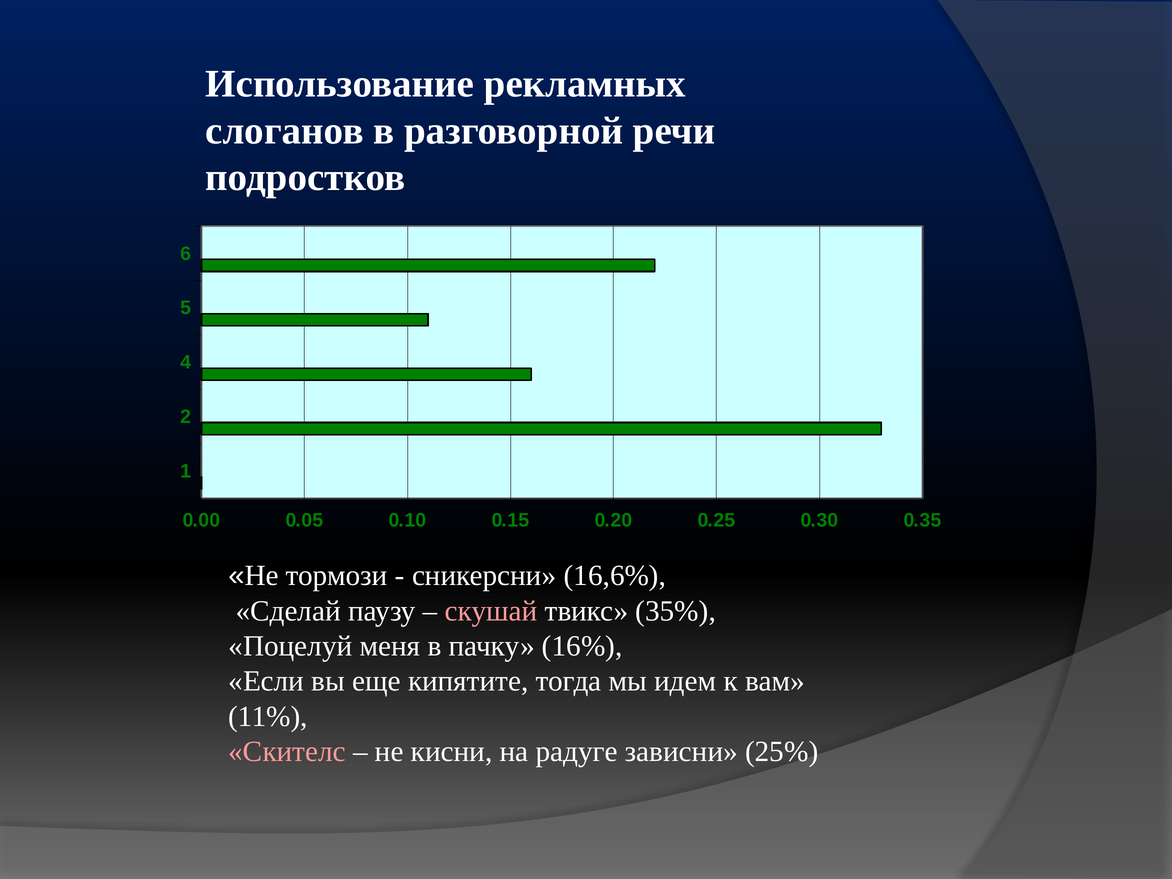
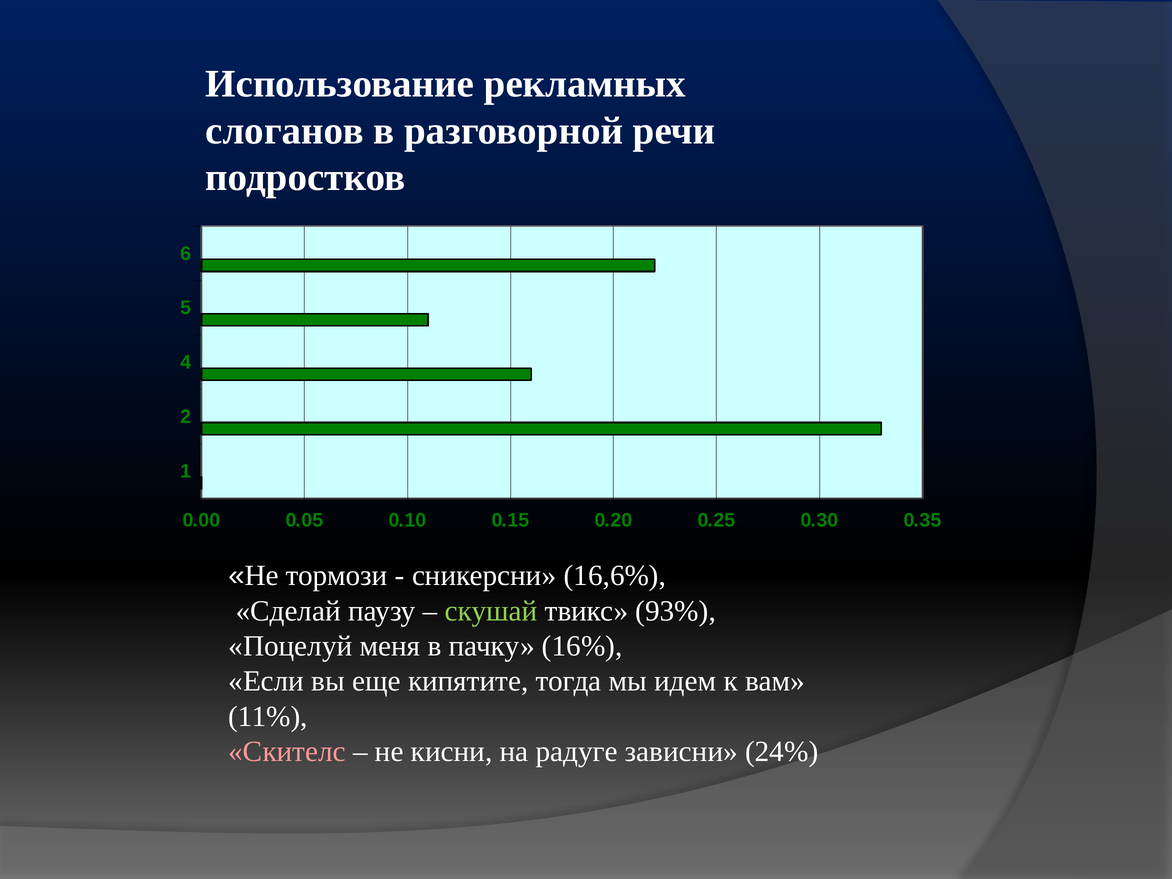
скушай colour: pink -> light green
35%: 35% -> 93%
25%: 25% -> 24%
